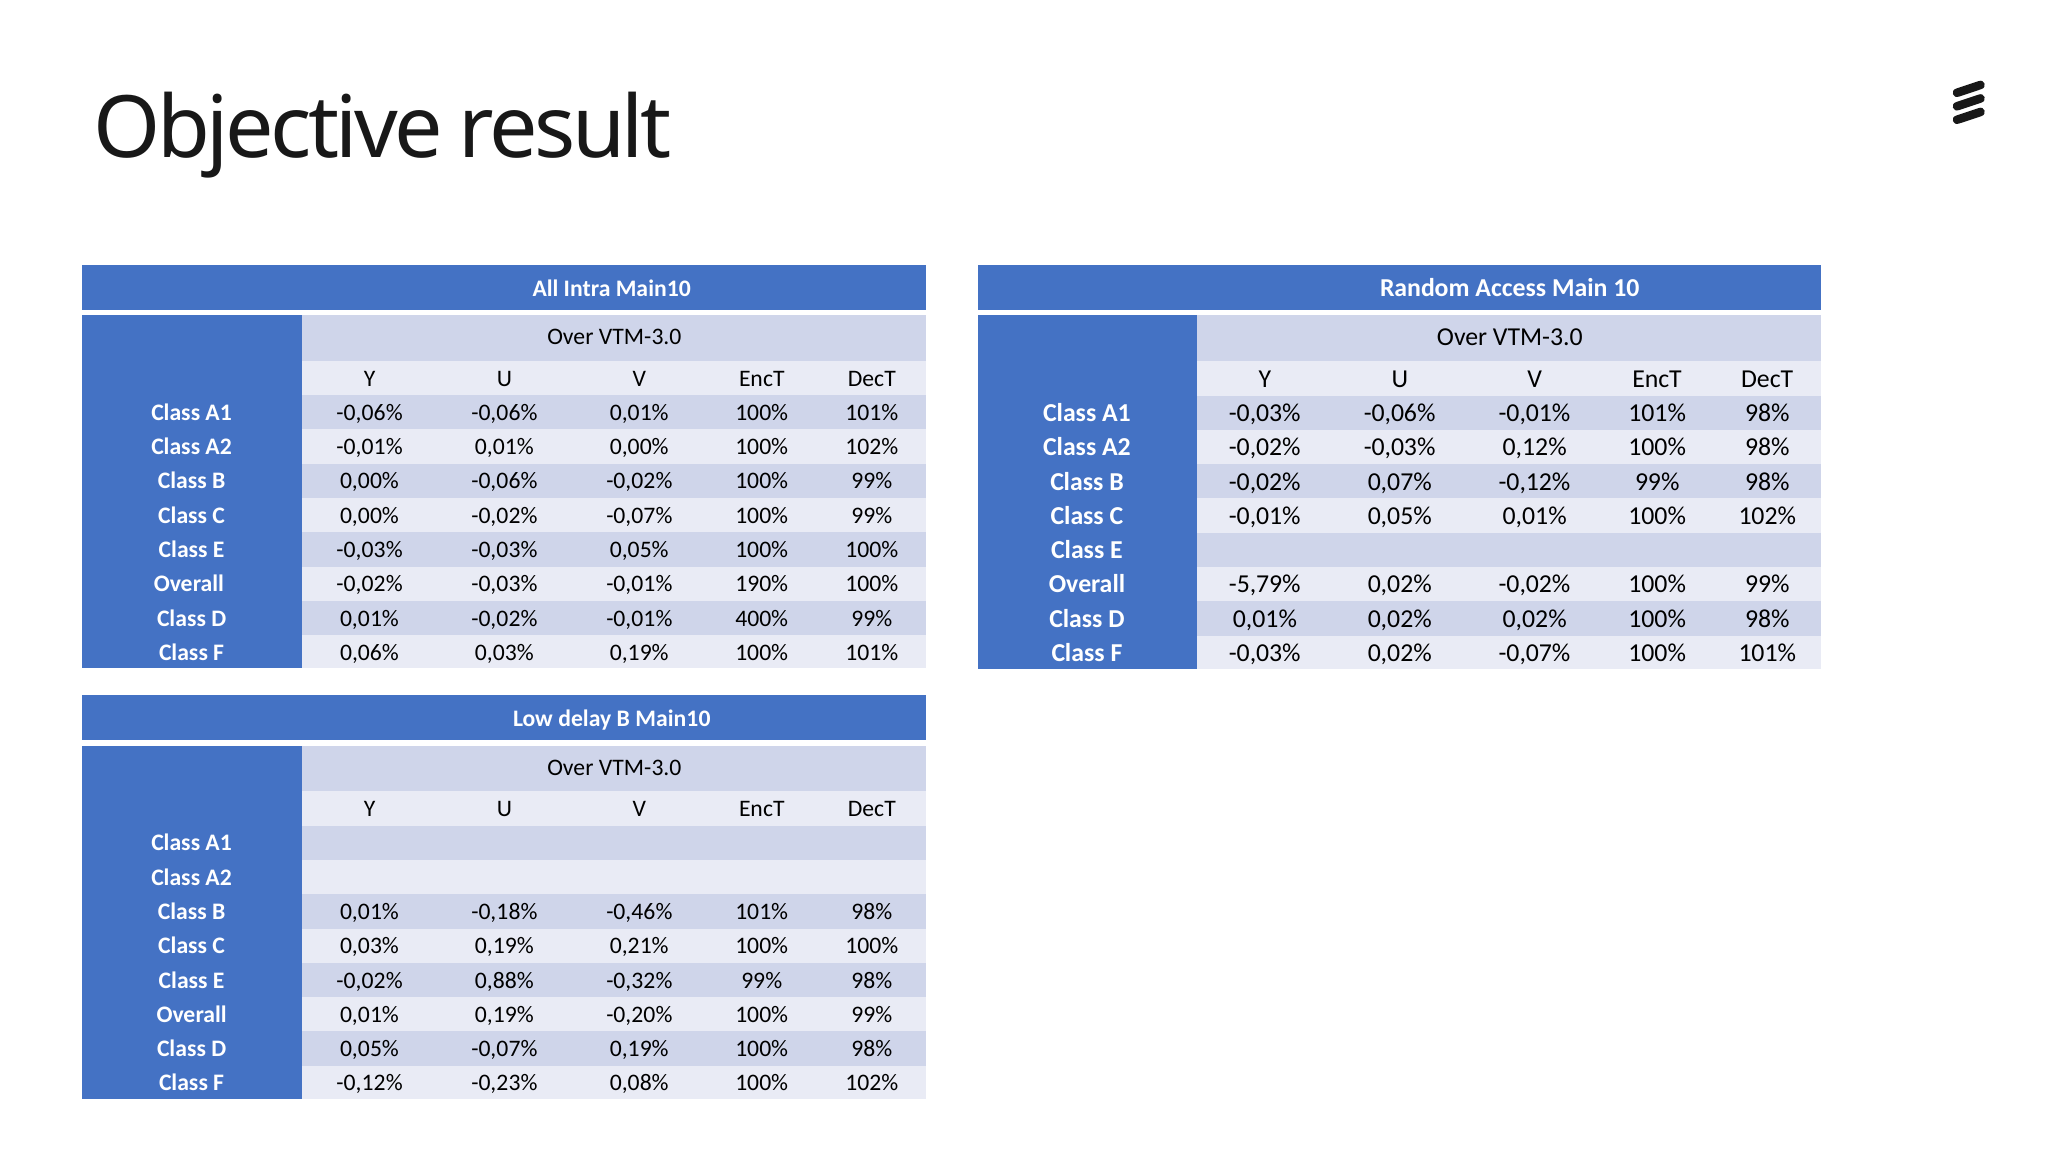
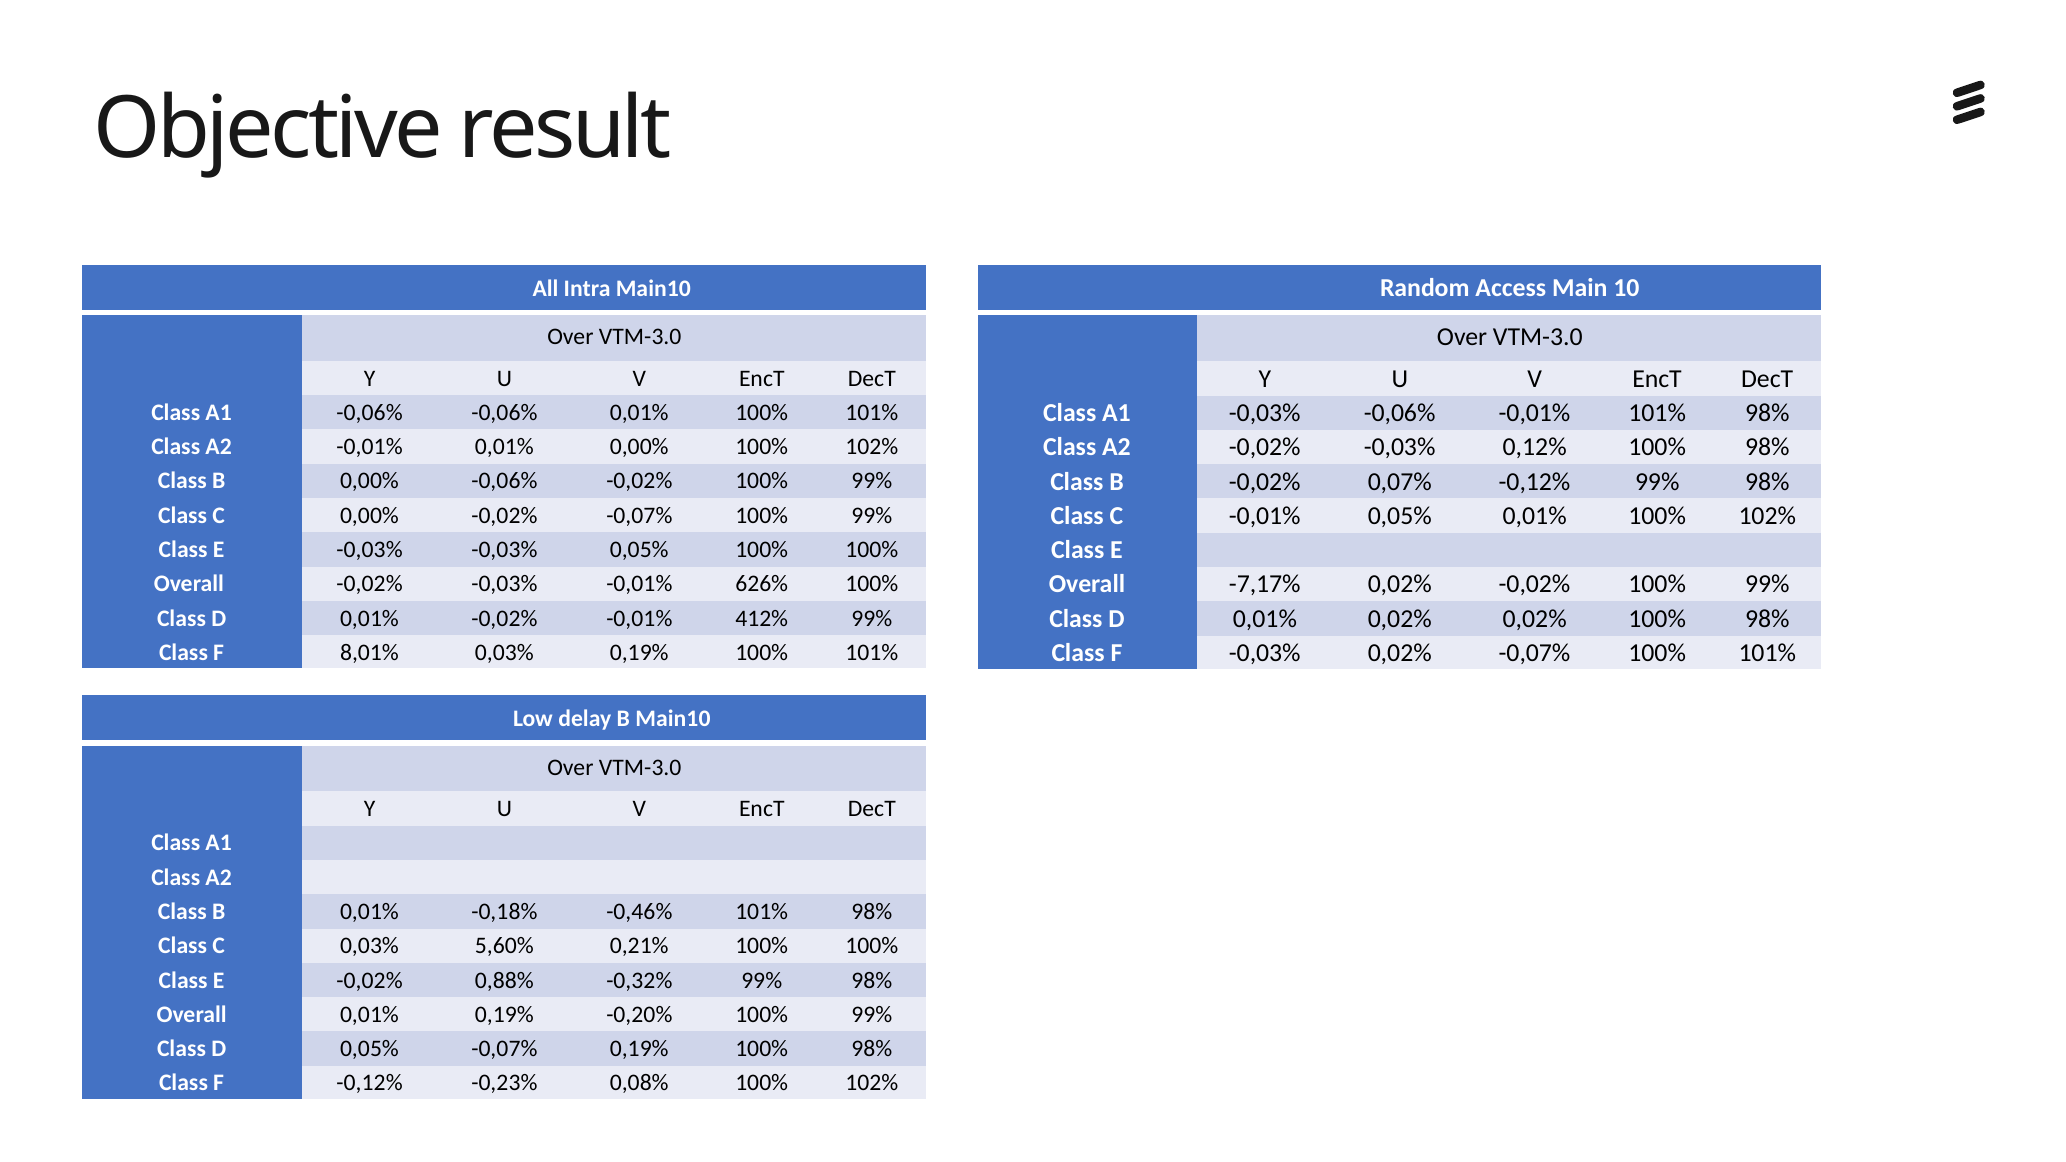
-5,79%: -5,79% -> -7,17%
190%: 190% -> 626%
400%: 400% -> 412%
0,06%: 0,06% -> 8,01%
C 0,03% 0,19%: 0,19% -> 5,60%
